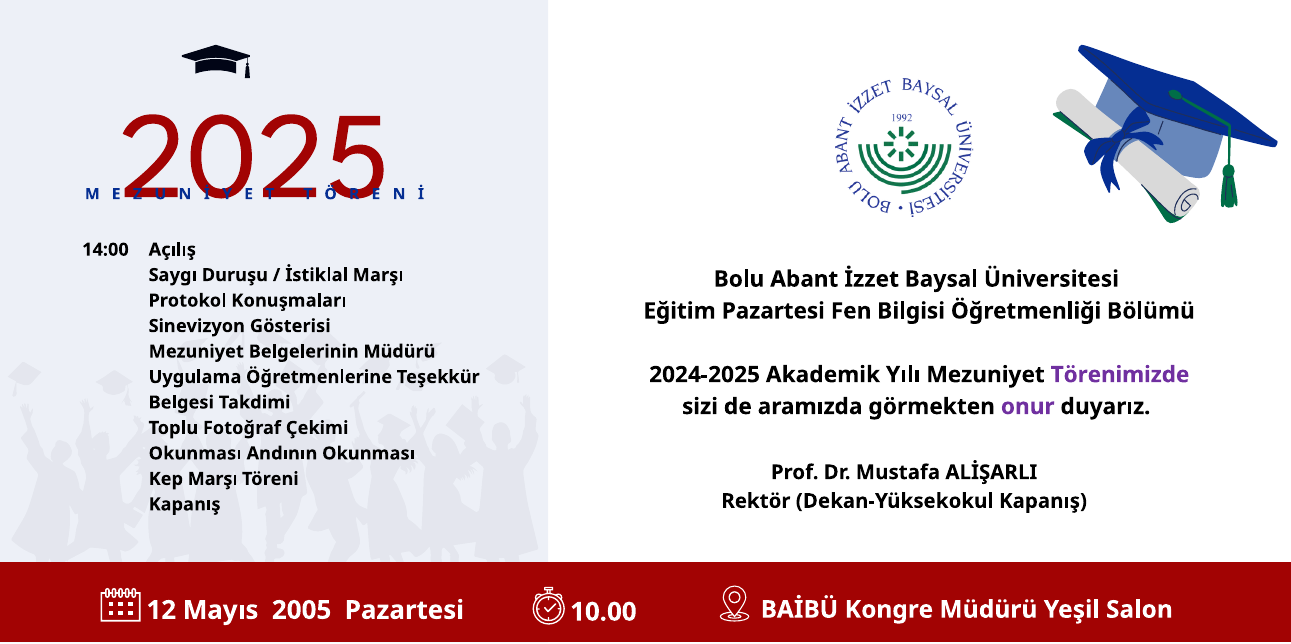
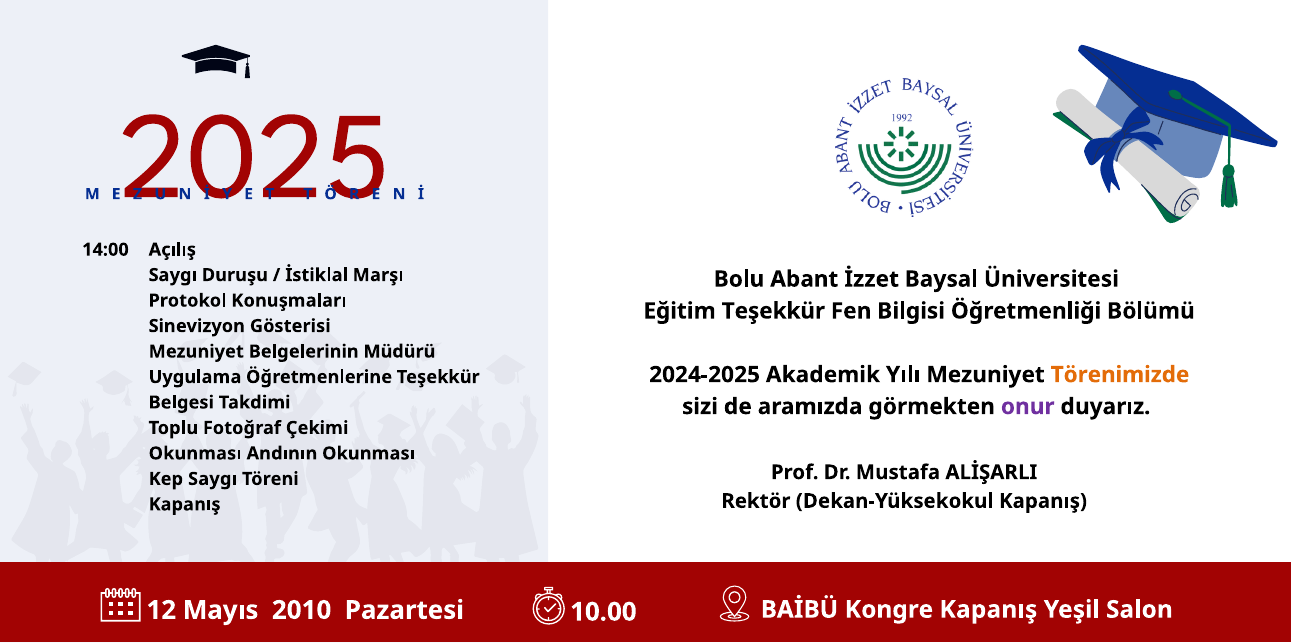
Eğitim Pazartesi: Pazartesi -> Teşekkür
Törenimizde colour: purple -> orange
Kep Marşı: Marşı -> Saygı
2005: 2005 -> 2010
Kongre Müdürü: Müdürü -> Kapanış
